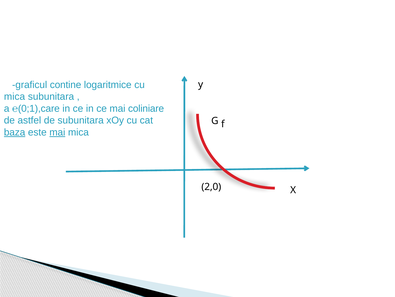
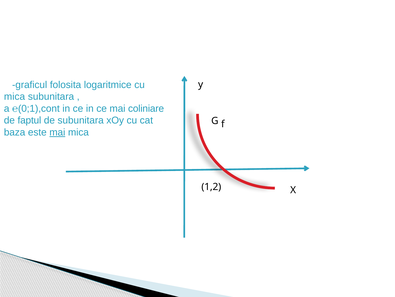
contine: contine -> folosita
℮(0;1),care: ℮(0;1),care -> ℮(0;1),cont
astfel: astfel -> faptul
baza underline: present -> none
2,0: 2,0 -> 1,2
